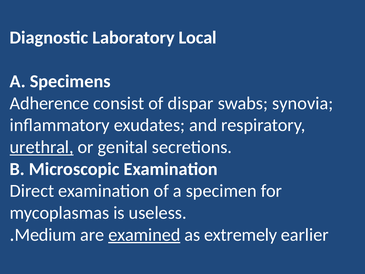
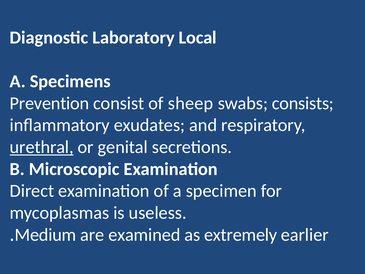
Adherence: Adherence -> Prevention
dispar: dispar -> sheep
synovia: synovia -> consists
examined underline: present -> none
